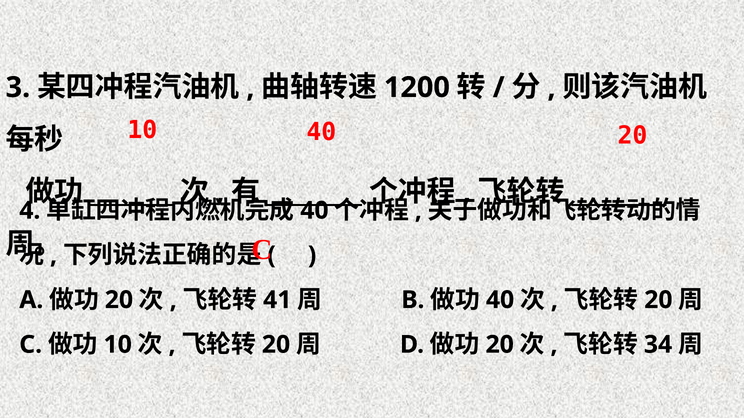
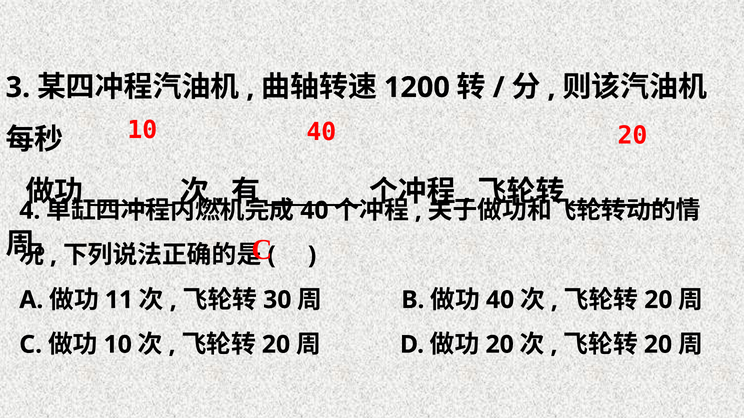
20 at (119, 299): 20 -> 11
41: 41 -> 30
34 at (658, 344): 34 -> 20
